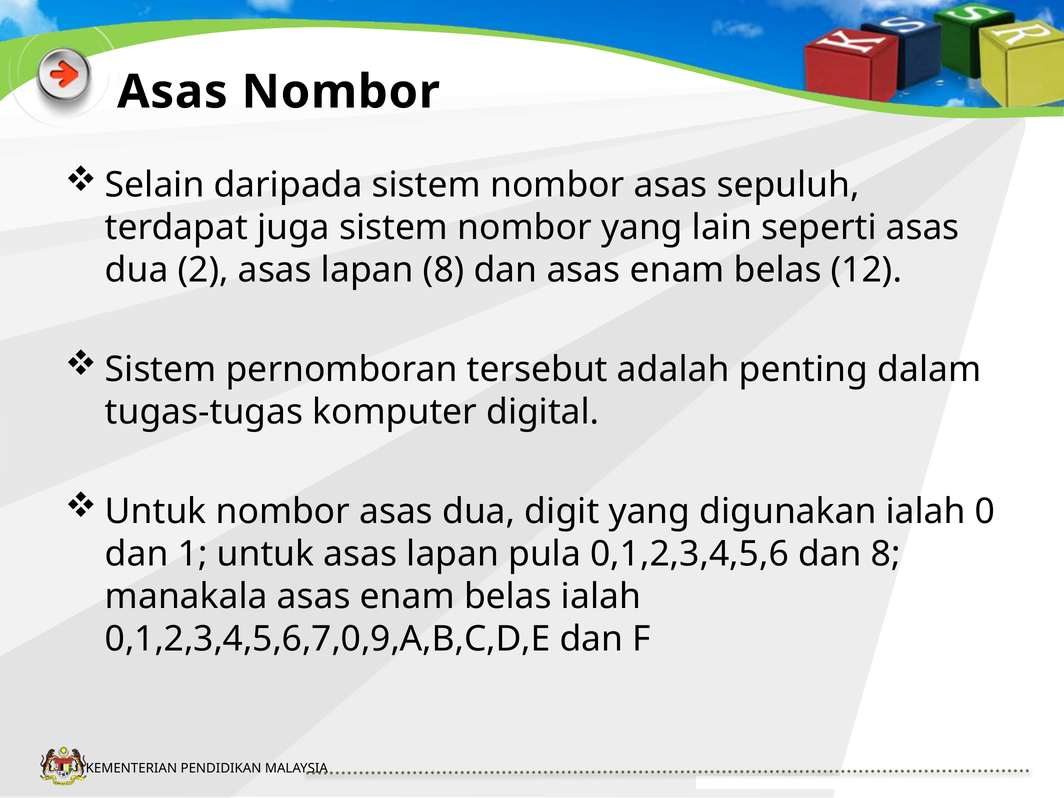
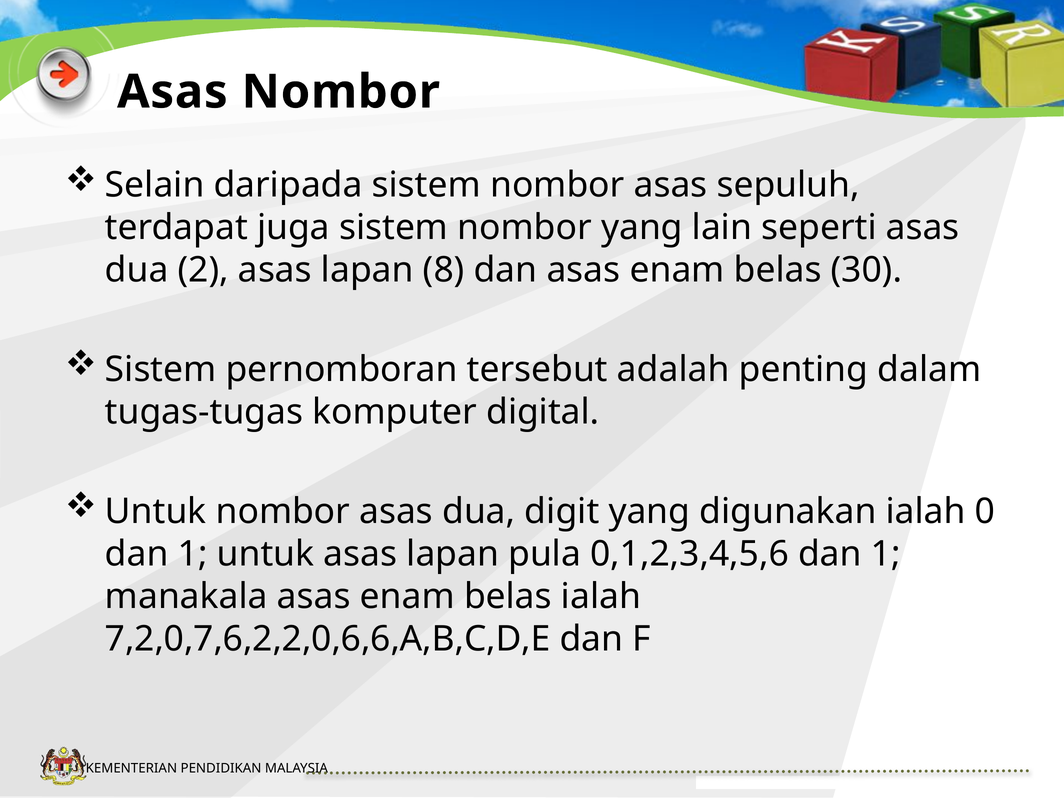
12: 12 -> 30
0,1,2,3,4,5,6 dan 8: 8 -> 1
0,1,2,3,4,5,6,7,0,9,A,B,C,D,E: 0,1,2,3,4,5,6,7,0,9,A,B,C,D,E -> 7,2,0,7,6,2,2,0,6,6,A,B,C,D,E
